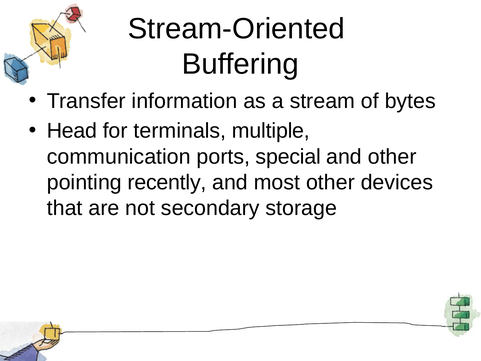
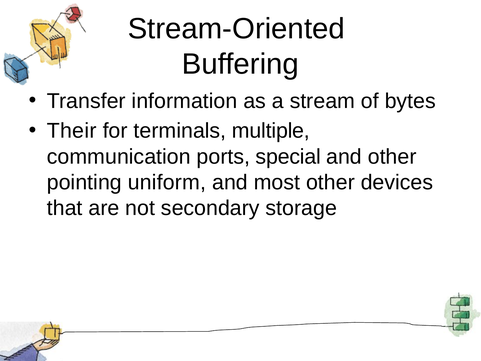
Head: Head -> Their
recently: recently -> uniform
